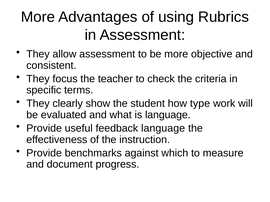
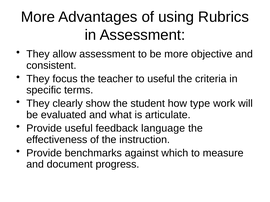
to check: check -> useful
is language: language -> articulate
